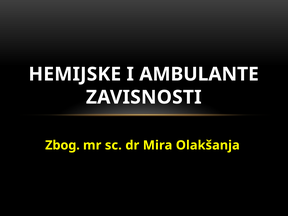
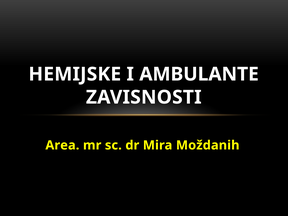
Zbog: Zbog -> Area
Olakšanja: Olakšanja -> Moždanih
